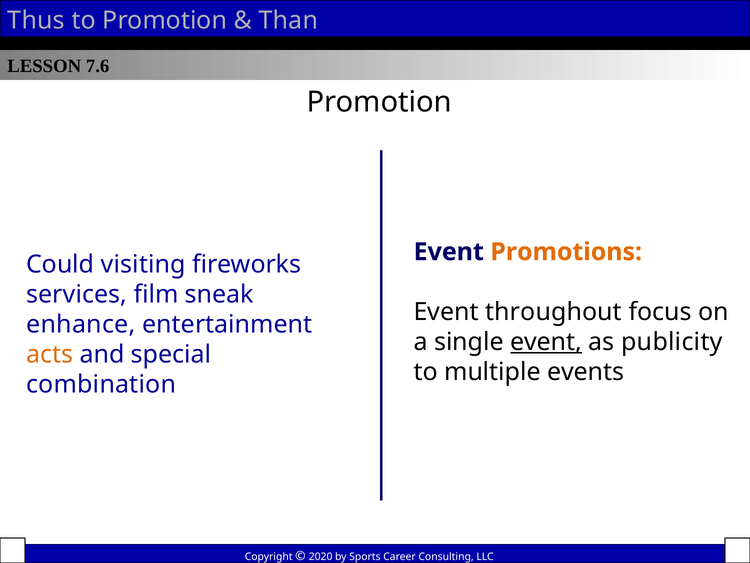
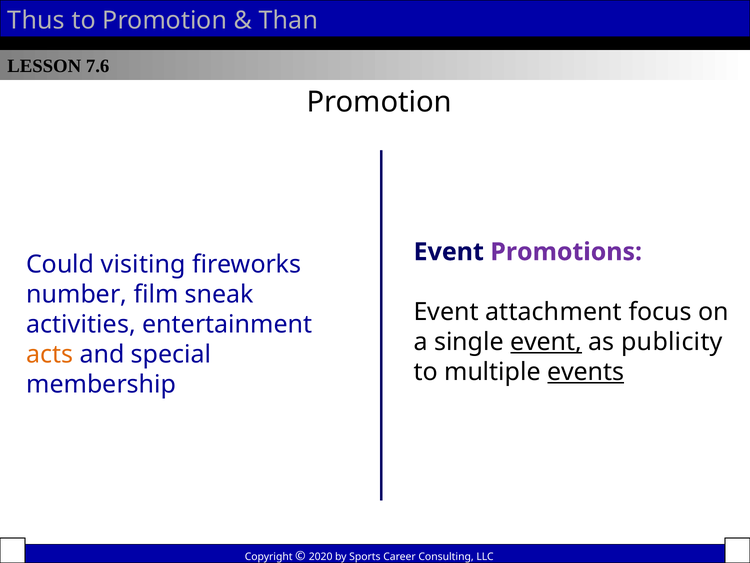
Promotions colour: orange -> purple
services: services -> number
throughout: throughout -> attachment
enhance: enhance -> activities
events underline: none -> present
combination: combination -> membership
